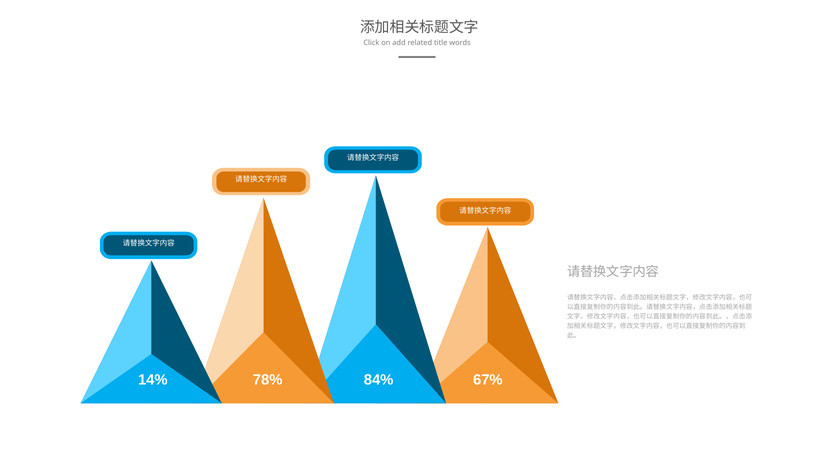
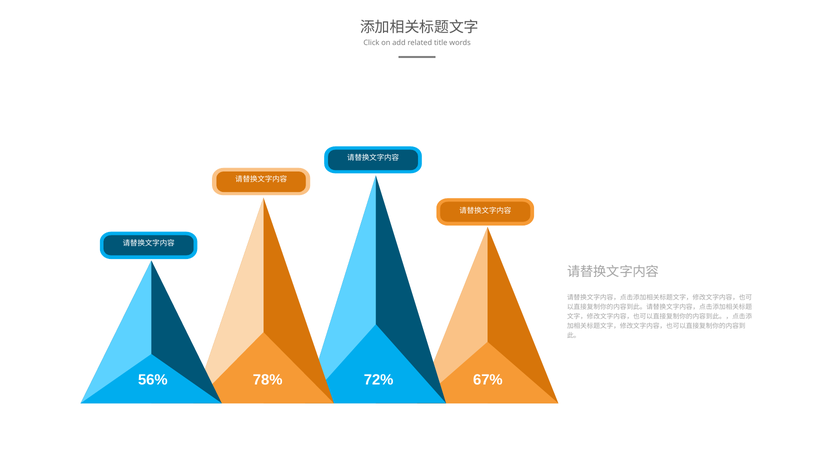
14%: 14% -> 56%
84%: 84% -> 72%
